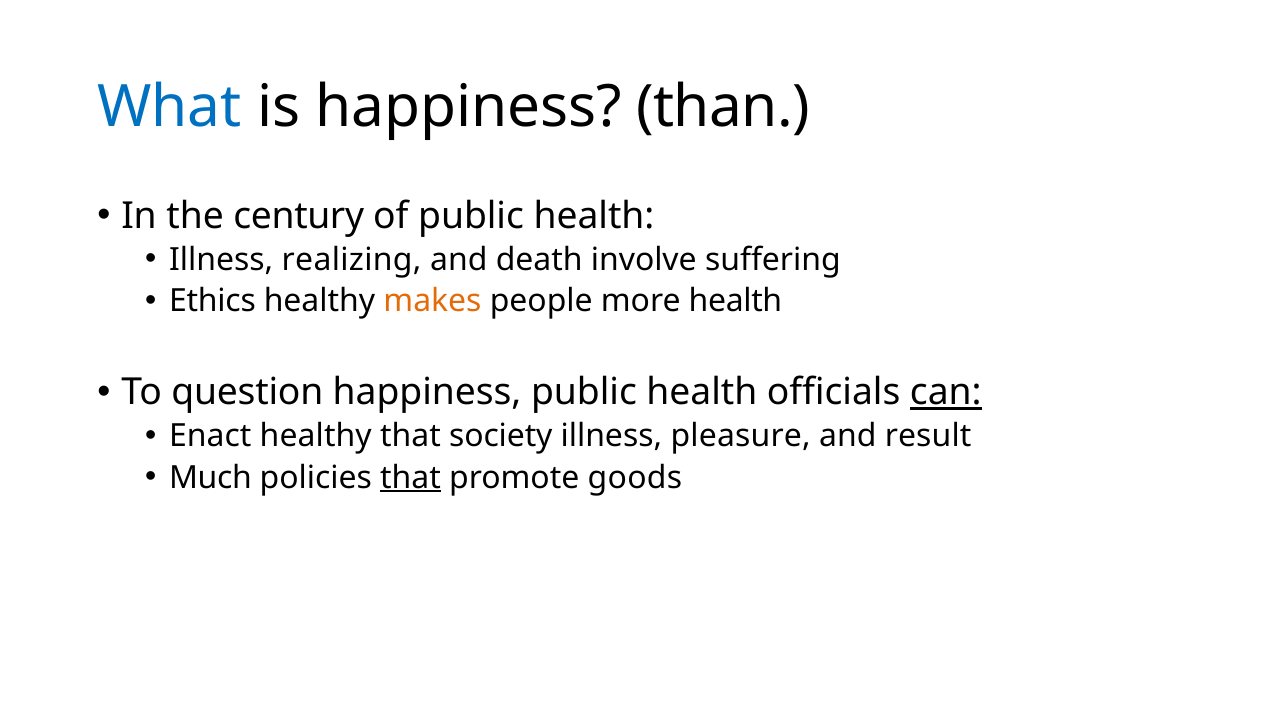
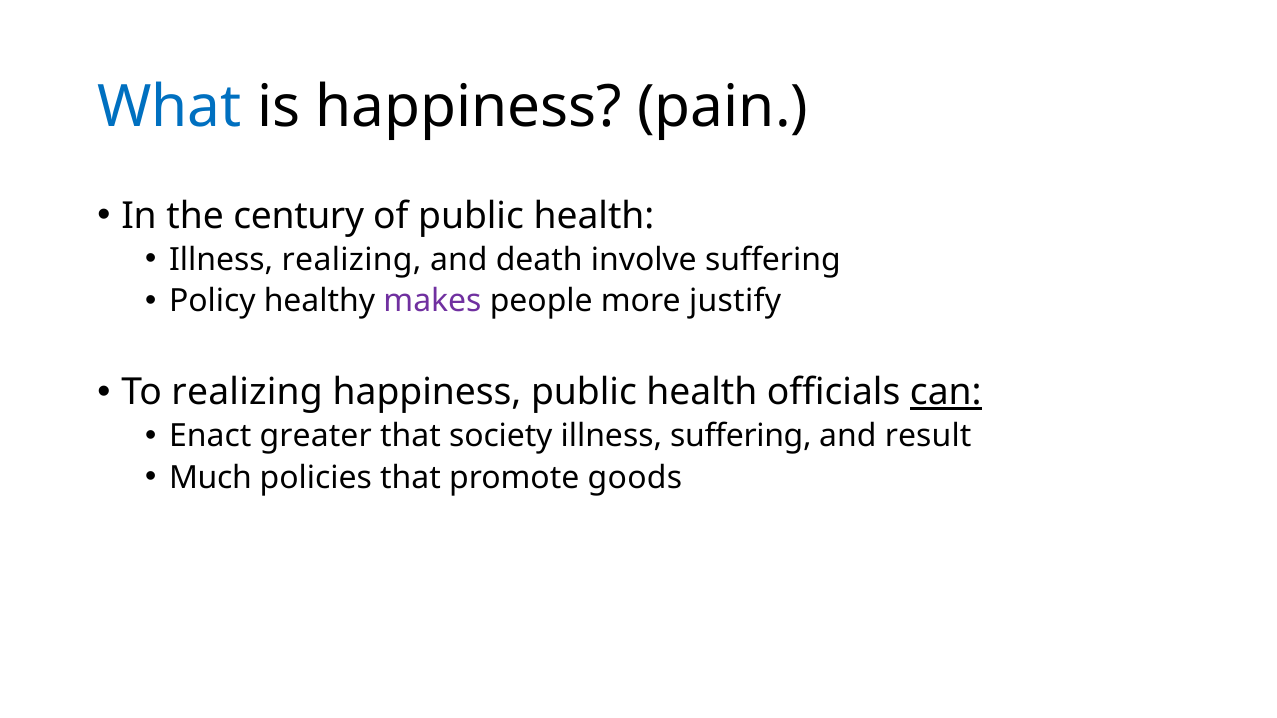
than: than -> pain
Ethics: Ethics -> Policy
makes colour: orange -> purple
more health: health -> justify
To question: question -> realizing
Enact healthy: healthy -> greater
illness pleasure: pleasure -> suffering
that at (411, 478) underline: present -> none
